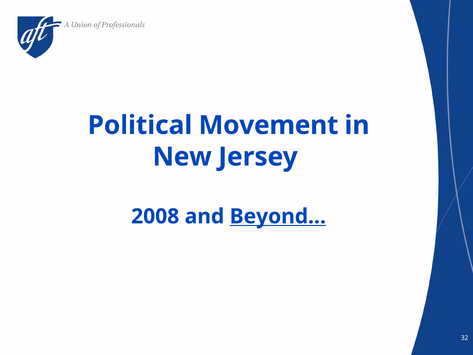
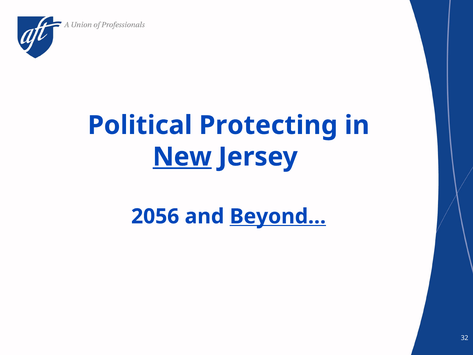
Movement: Movement -> Protecting
New underline: none -> present
2008: 2008 -> 2056
